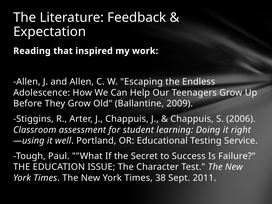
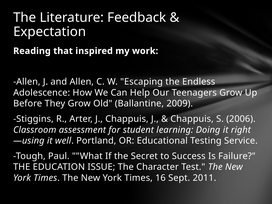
38: 38 -> 16
